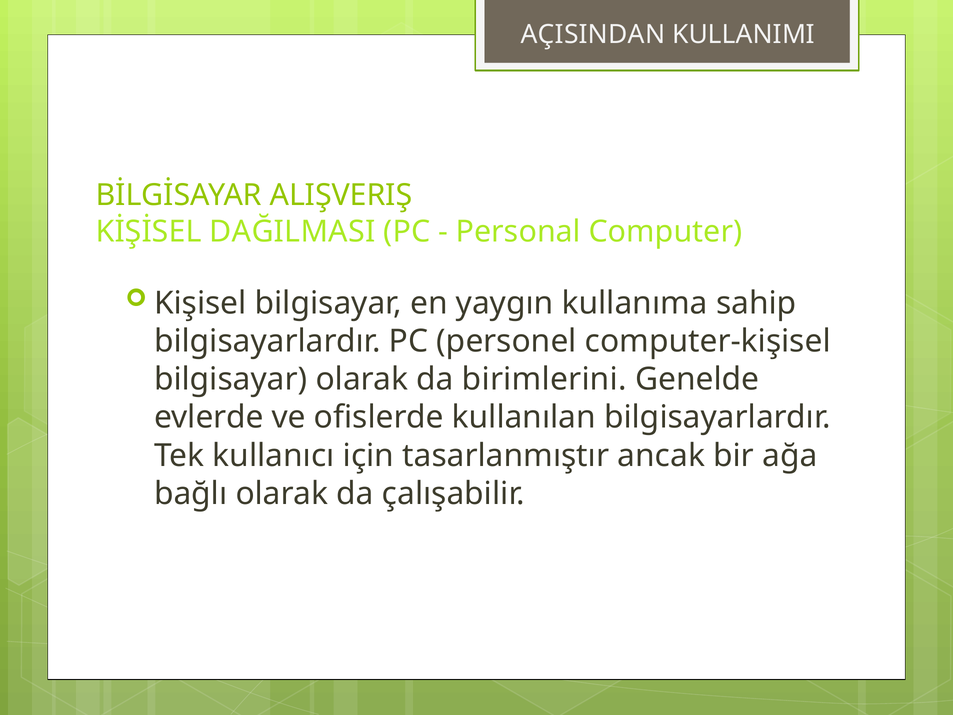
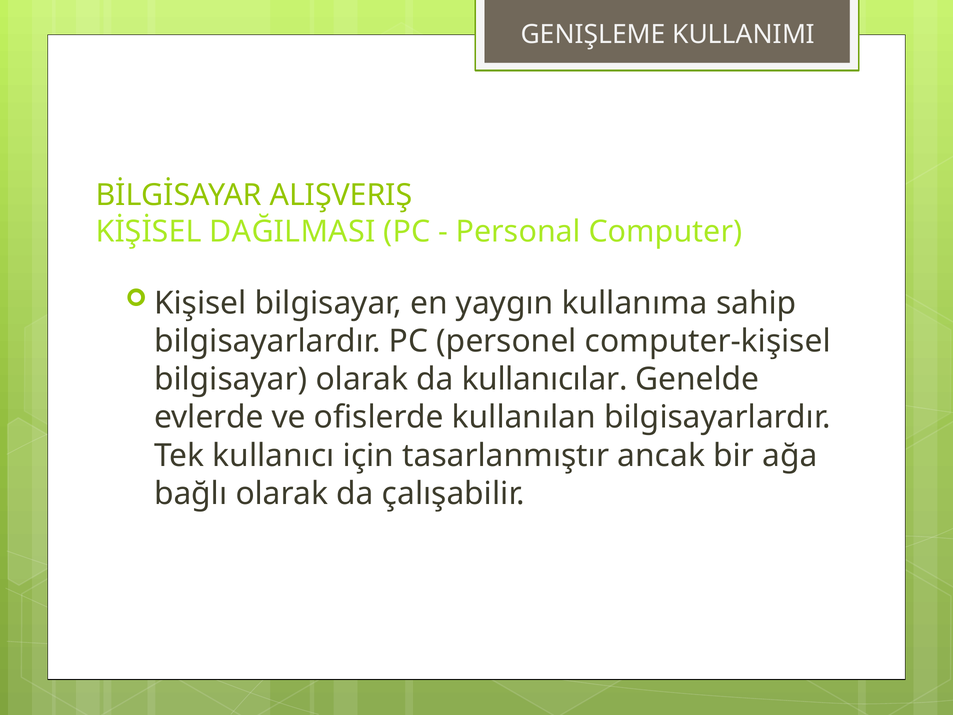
AÇISINDAN: AÇISINDAN -> GENIŞLEME
birimlerini: birimlerini -> kullanıcılar
